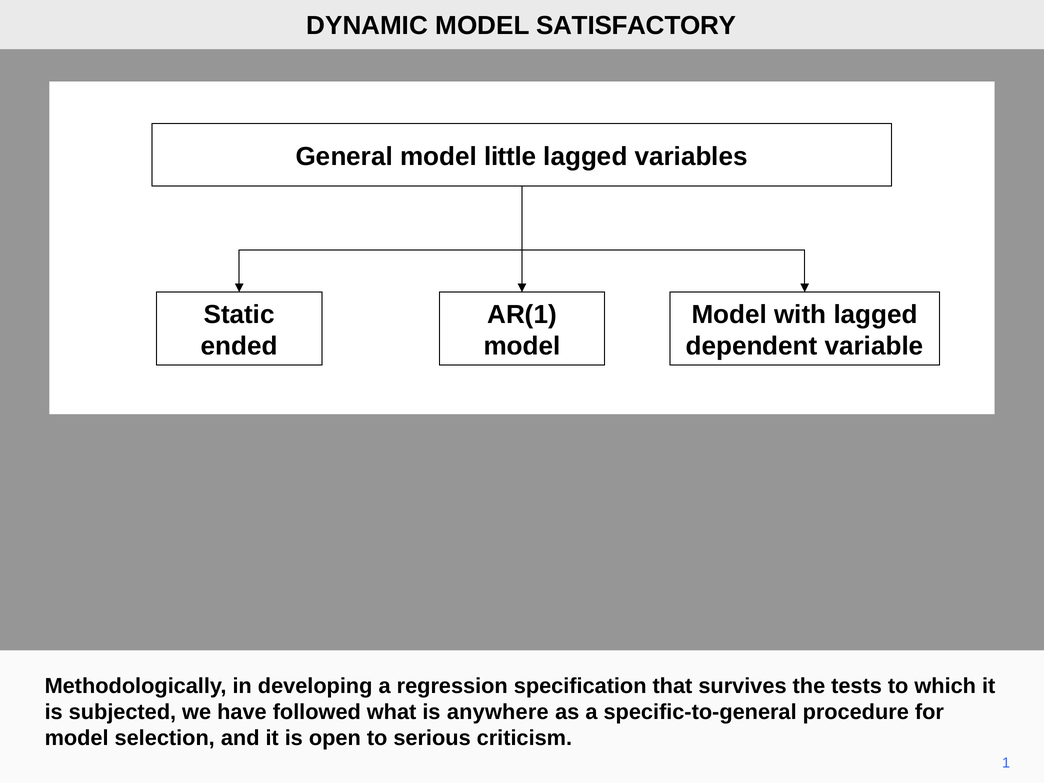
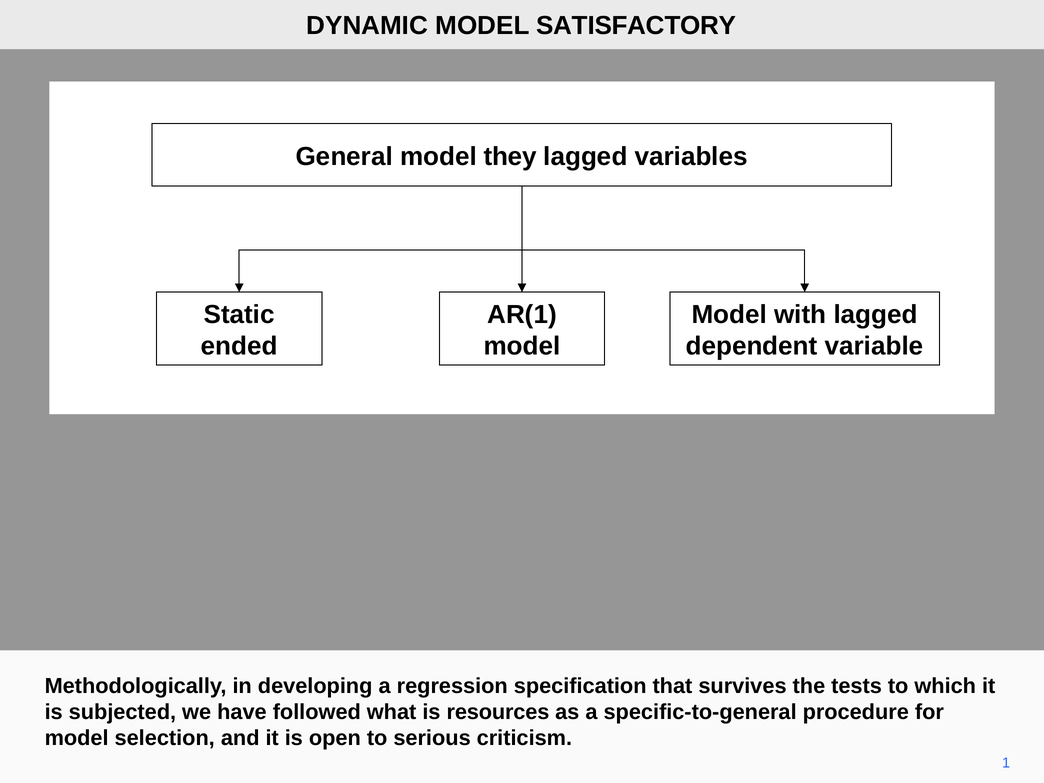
little: little -> they
anywhere: anywhere -> resources
